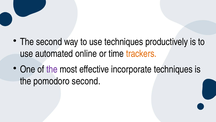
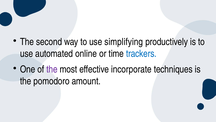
use techniques: techniques -> simplifying
trackers colour: orange -> blue
pomodoro second: second -> amount
